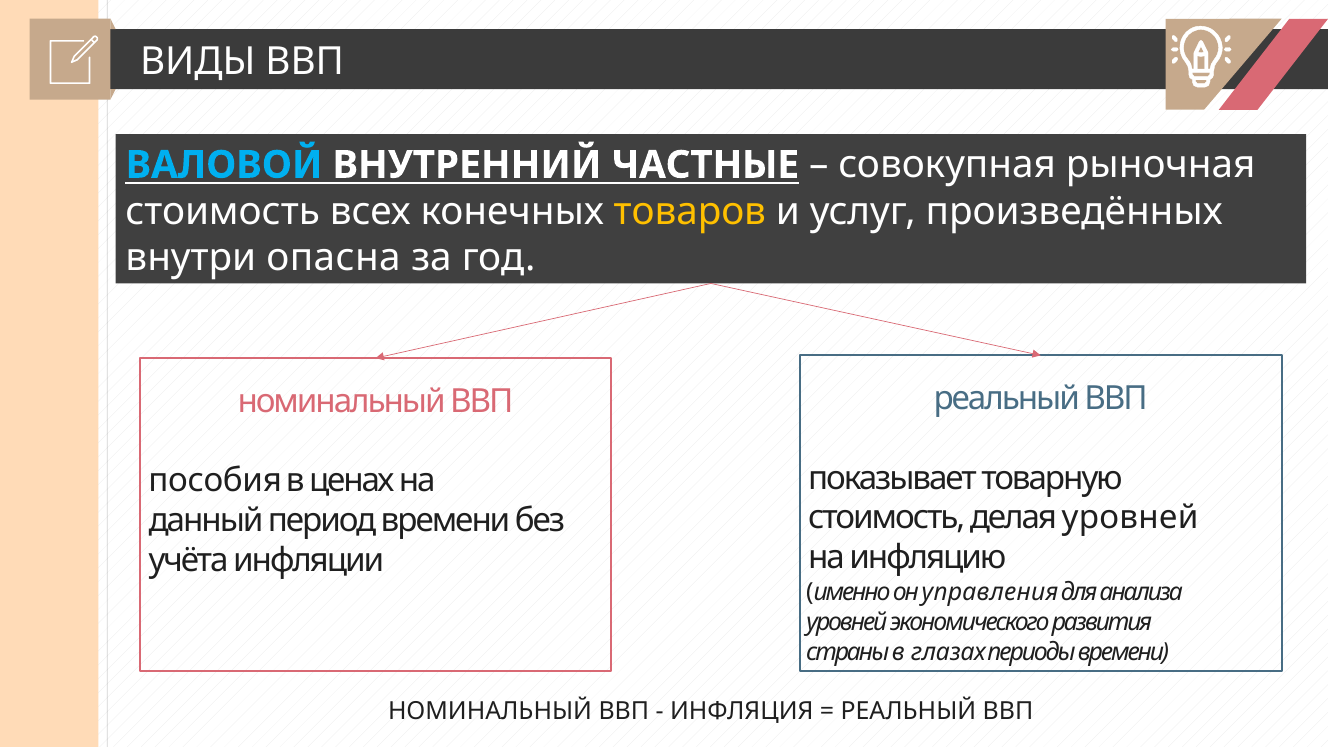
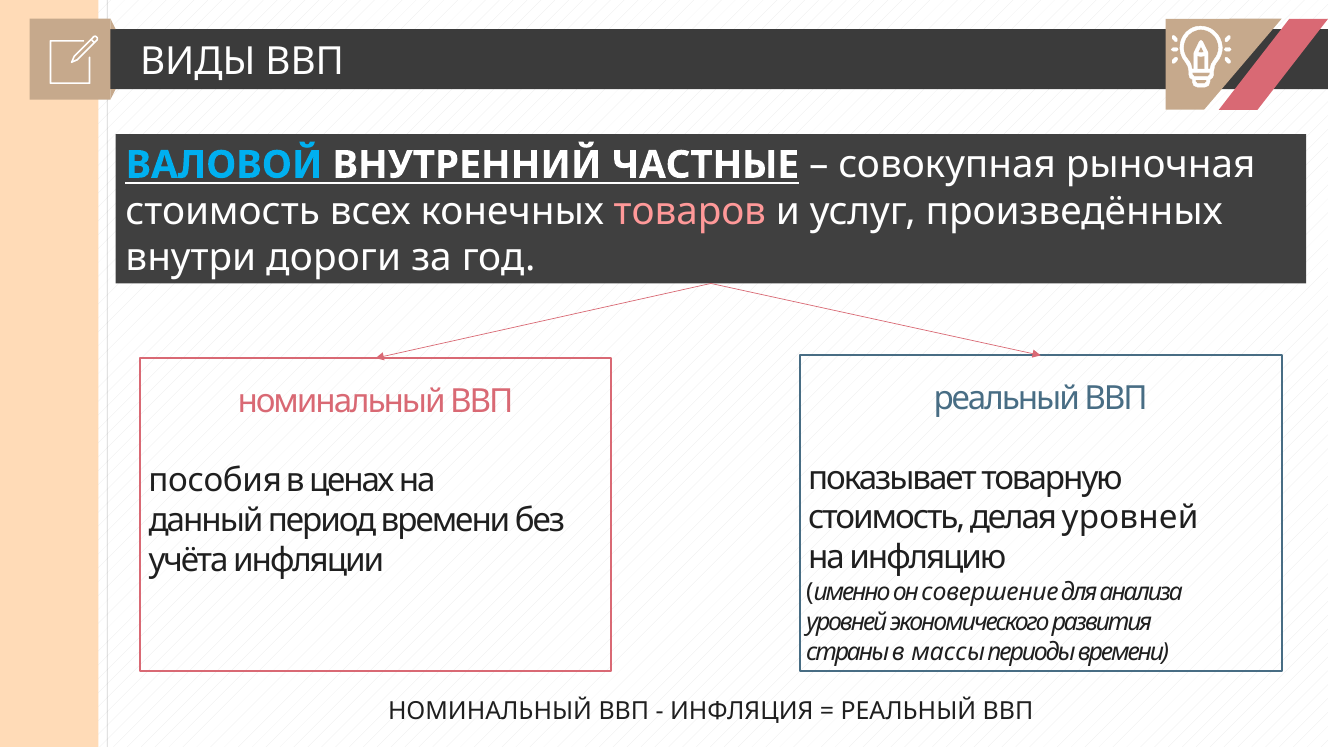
товаров colour: yellow -> pink
опасна: опасна -> дороги
управления: управления -> совершение
глазах: глазах -> массы
